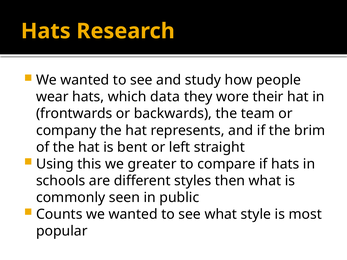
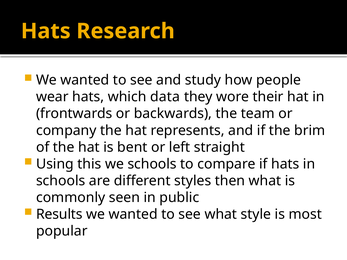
we greater: greater -> schools
Counts: Counts -> Results
